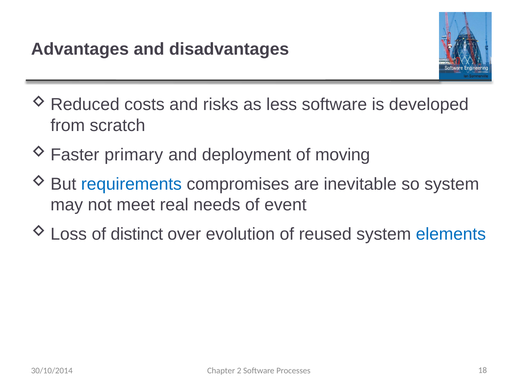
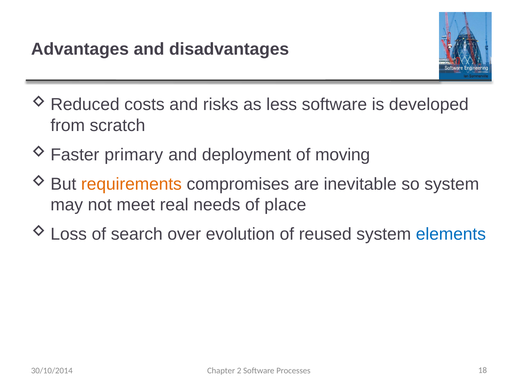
requirements colour: blue -> orange
event: event -> place
distinct: distinct -> search
